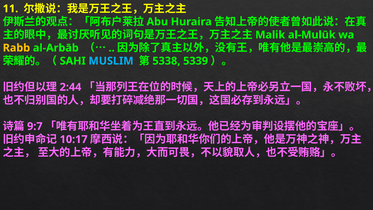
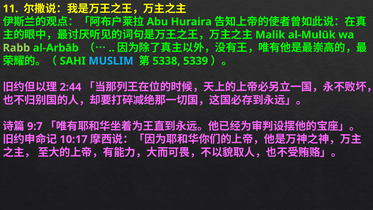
Rabb colour: yellow -> light green
